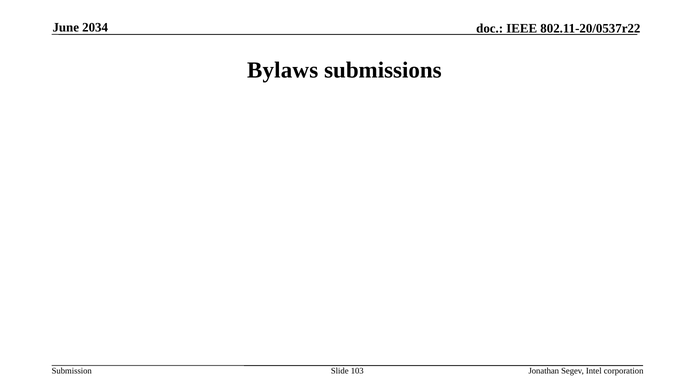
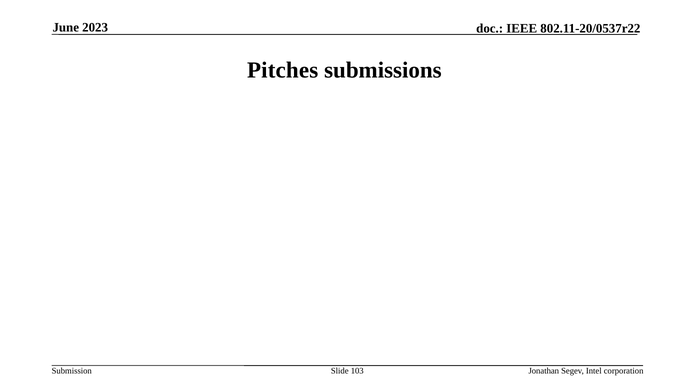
2034: 2034 -> 2023
Bylaws: Bylaws -> Pitches
